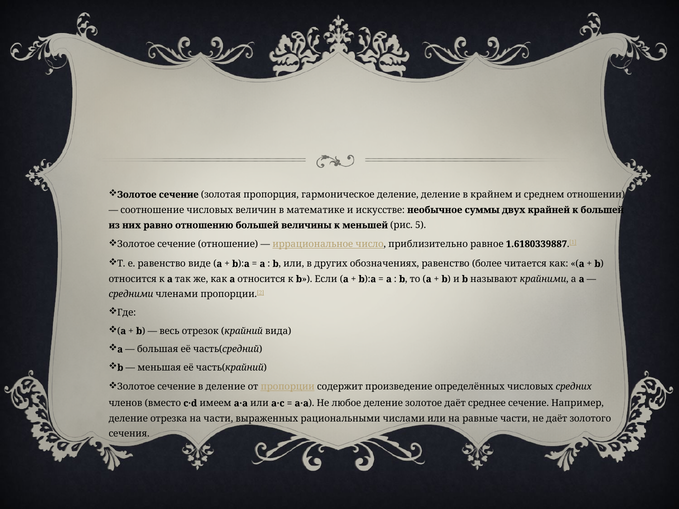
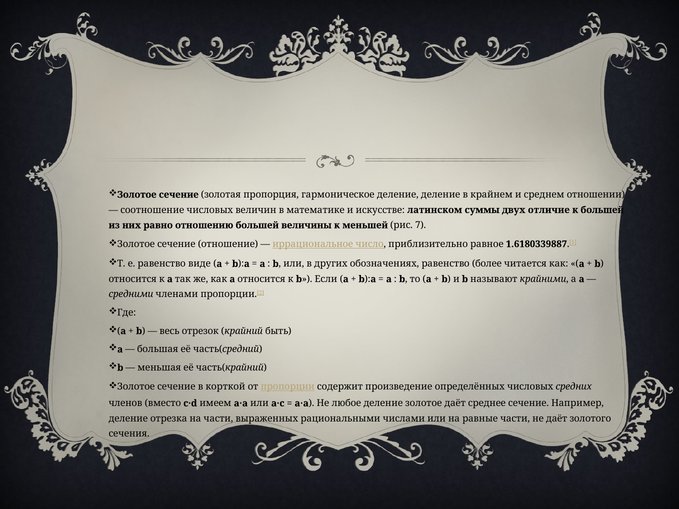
необычное: необычное -> латинском
крайней: крайней -> отличие
5: 5 -> 7
вида: вида -> быть
в деление: деление -> корткой
